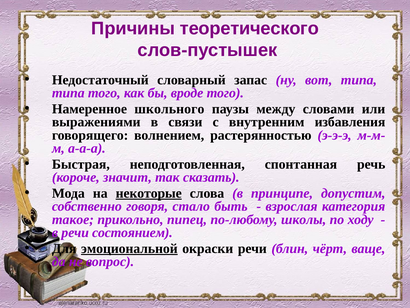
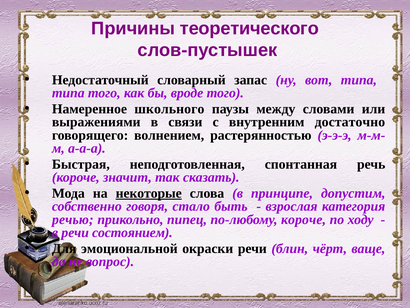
избавления: избавления -> достаточно
такое: такое -> речью
по-любому школы: школы -> короче
эмоциональной underline: present -> none
